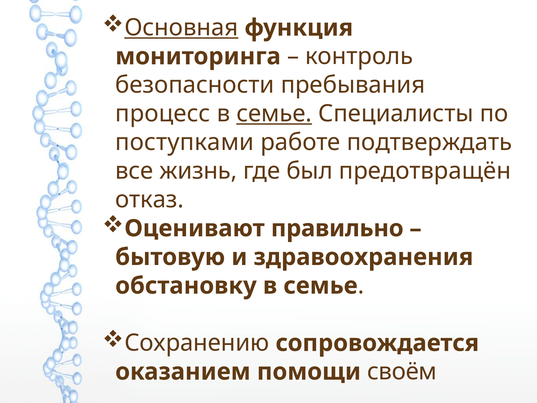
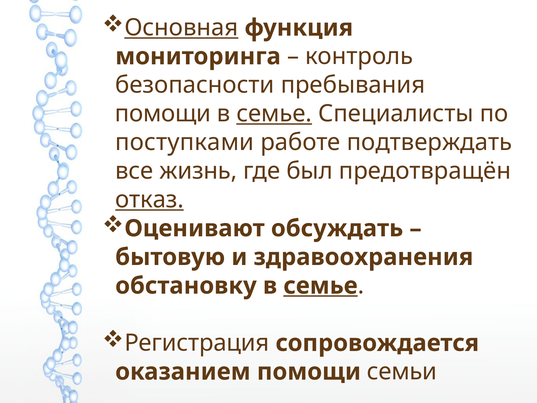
процесс at (163, 114): процесс -> помощи
отказ underline: none -> present
правильно: правильно -> обсуждать
семье at (321, 286) underline: none -> present
Сохранению: Сохранению -> Регистрация
своём: своём -> семьи
